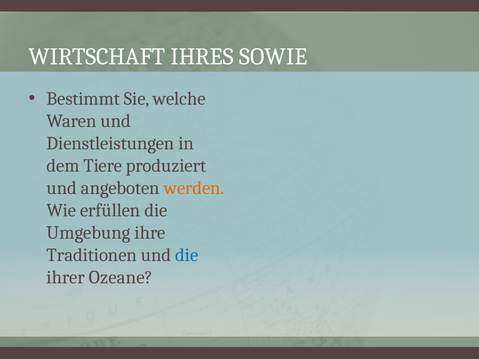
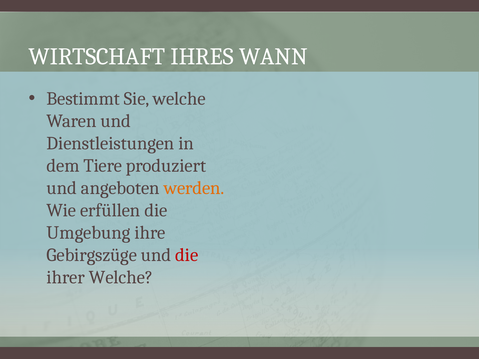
SOWIE: SOWIE -> WANN
Traditionen: Traditionen -> Gebirgszüge
die at (187, 255) colour: blue -> red
ihrer Ozeane: Ozeane -> Welche
